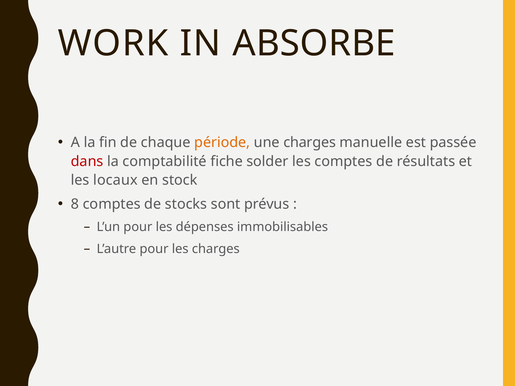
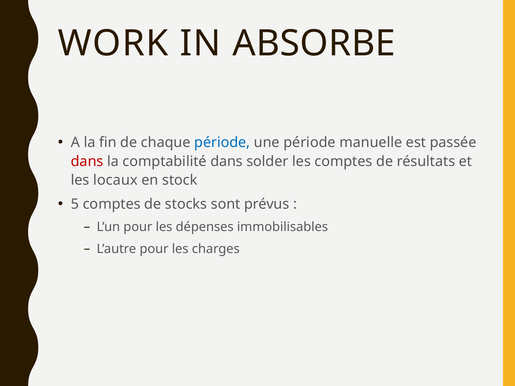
période at (222, 143) colour: orange -> blue
une charges: charges -> période
comptabilité fiche: fiche -> dans
8: 8 -> 5
